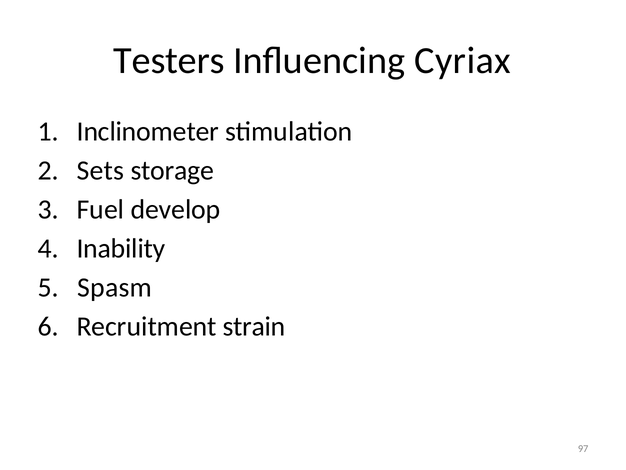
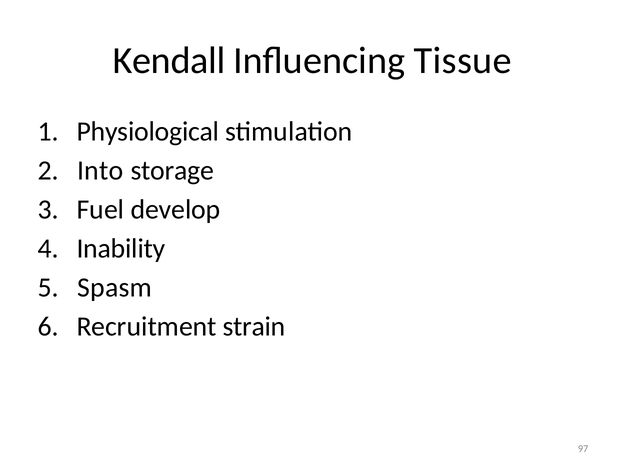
Testers: Testers -> Kendall
Cyriax: Cyriax -> Tissue
Inclinometer: Inclinometer -> Physiological
Sets: Sets -> Into
